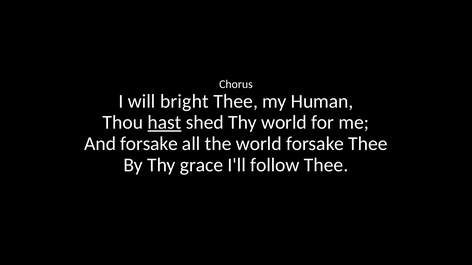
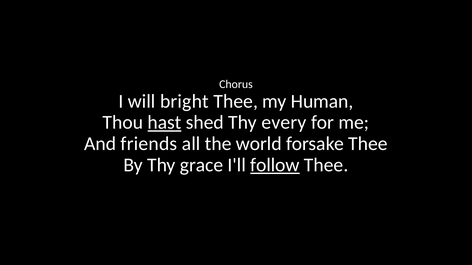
Thy world: world -> every
And forsake: forsake -> friends
follow underline: none -> present
